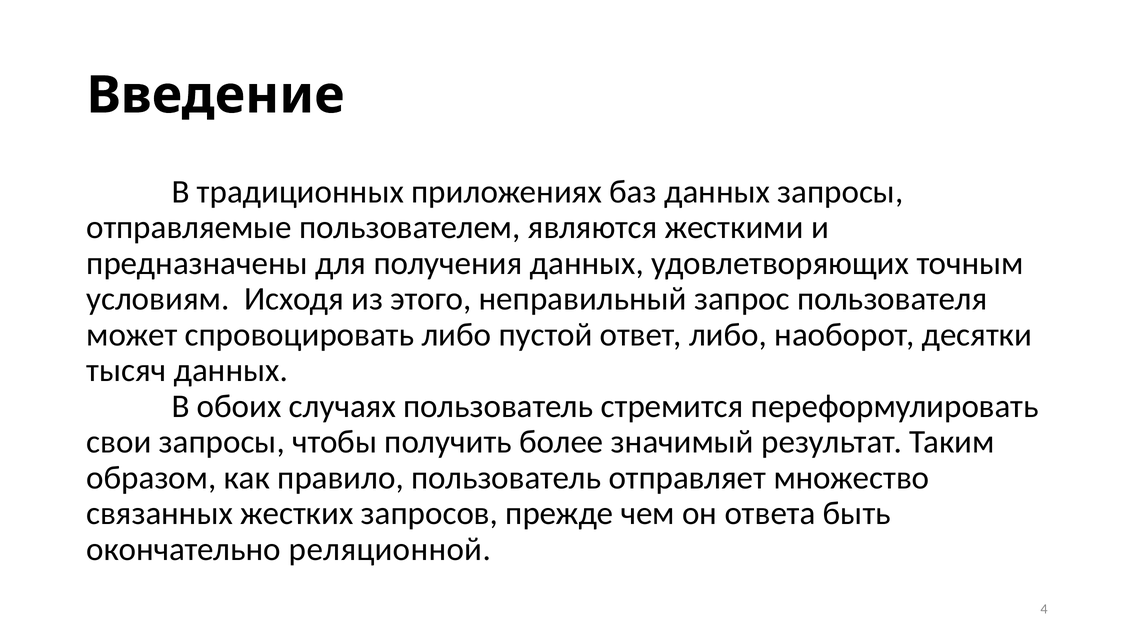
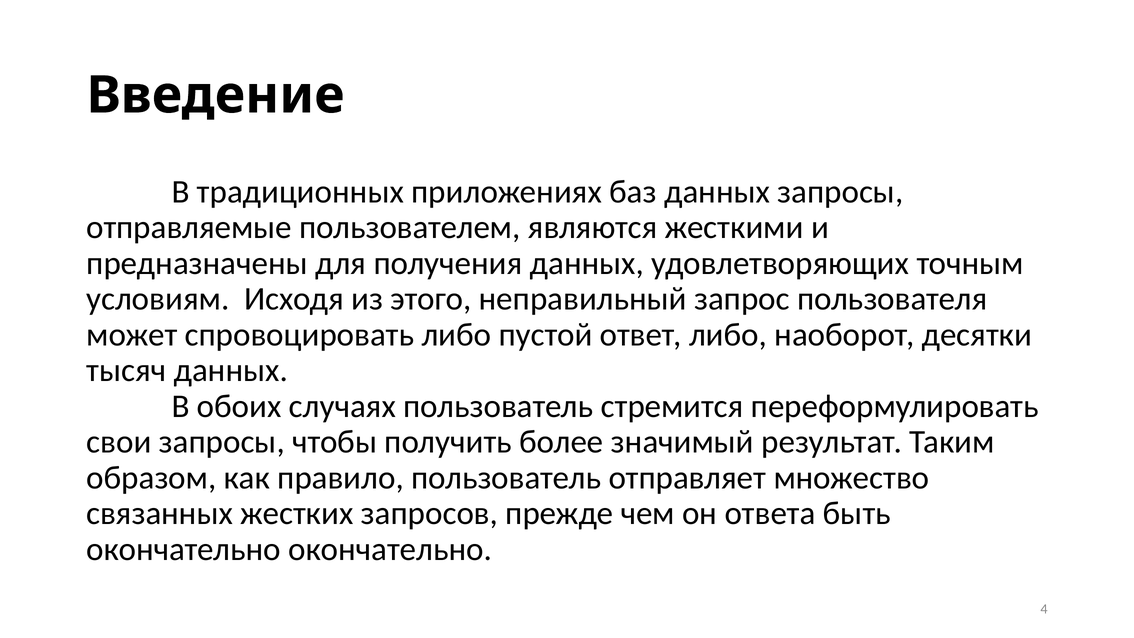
окончательно реляционной: реляционной -> окончательно
